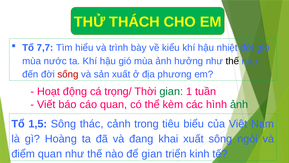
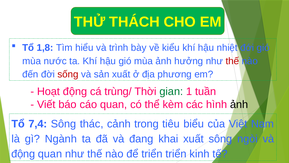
7,7: 7,7 -> 1,8
thế at (232, 61) colour: black -> red
trọng/: trọng/ -> trùng/
ảnh at (239, 104) colour: green -> black
1,5: 1,5 -> 7,4
Hoàng: Hoàng -> Ngành
điểm at (23, 153): điểm -> động
để gian: gian -> triển
